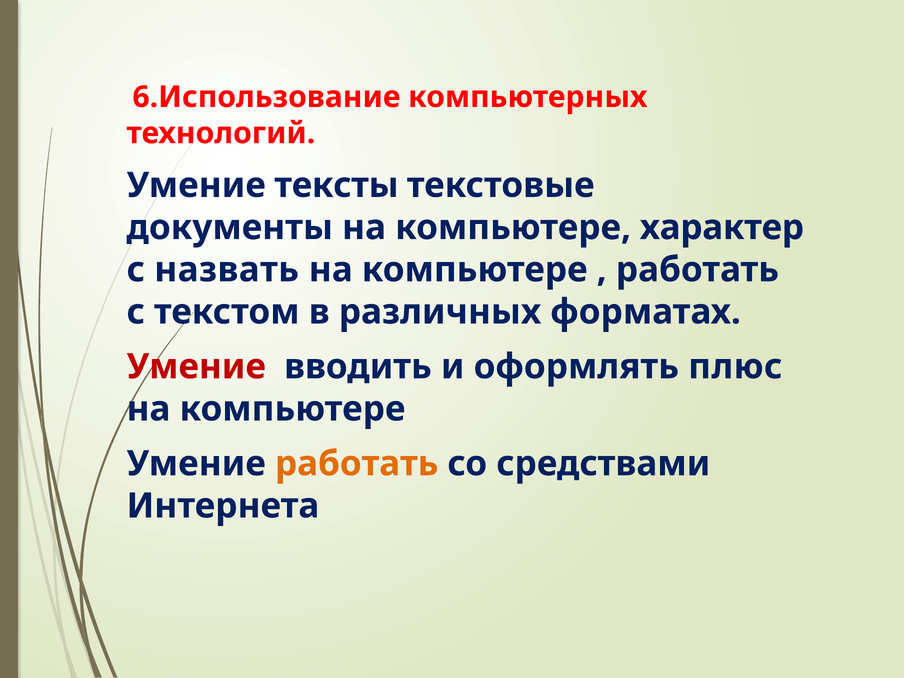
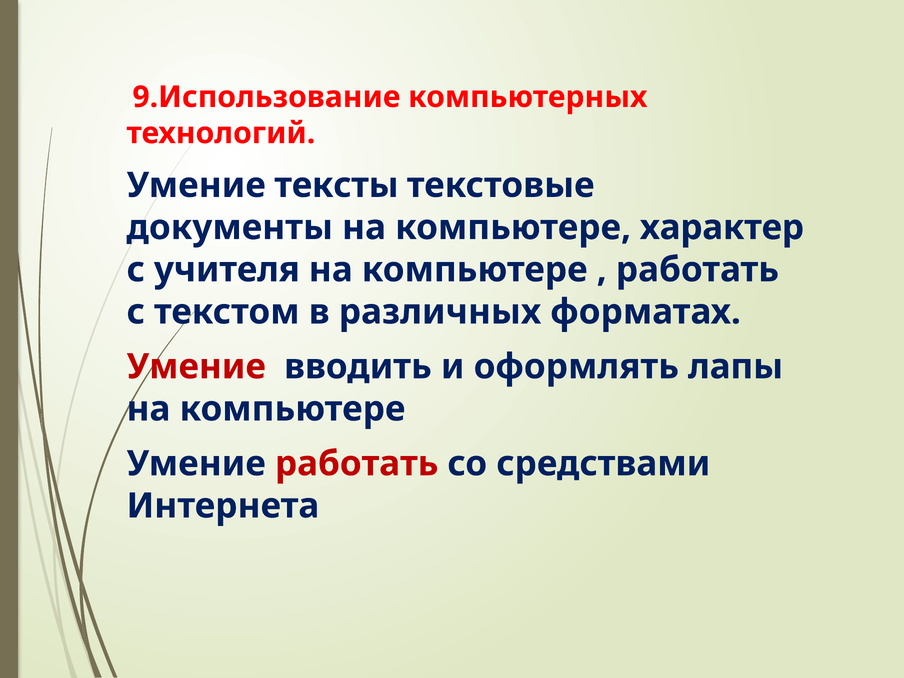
6.Использование: 6.Использование -> 9.Использование
назвать: назвать -> учителя
плюс: плюс -> лапы
работать at (357, 464) colour: orange -> red
